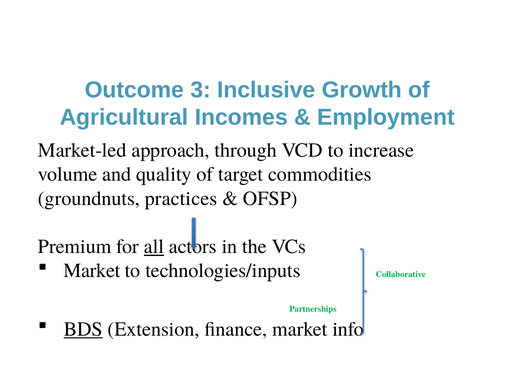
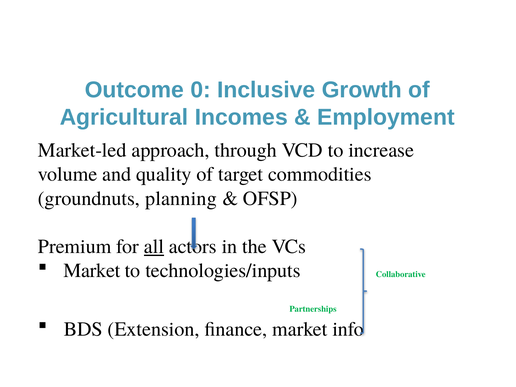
3: 3 -> 0
practices: practices -> planning
BDS underline: present -> none
